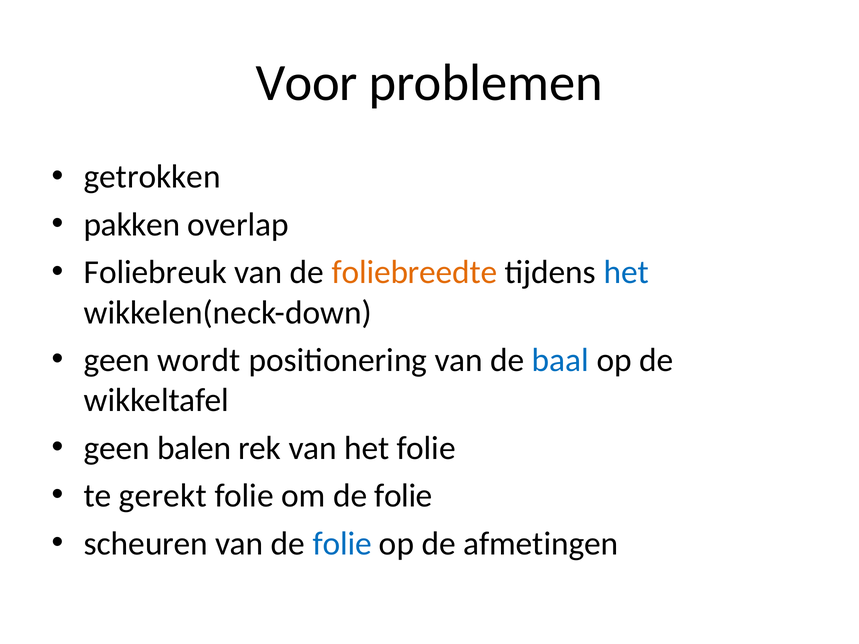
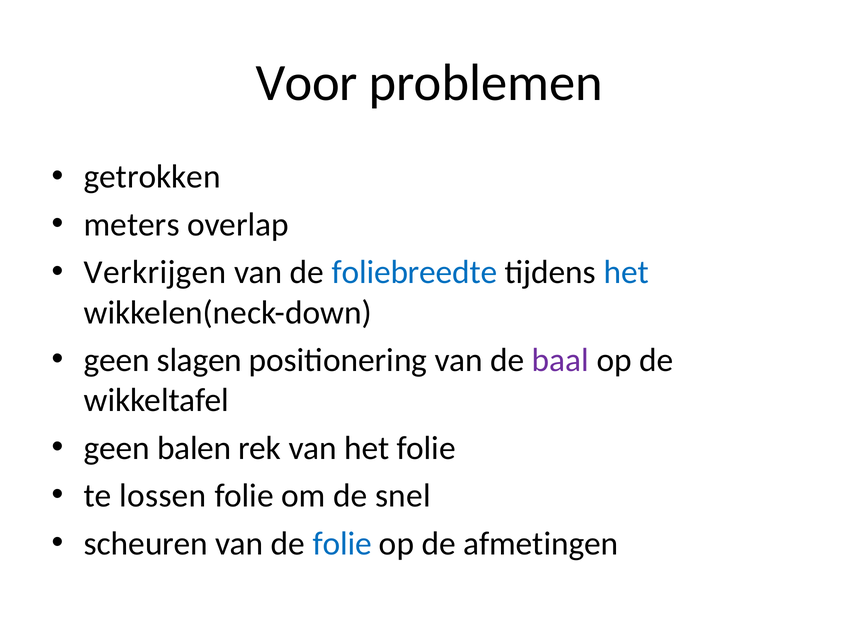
pakken: pakken -> meters
Foliebreuk: Foliebreuk -> Verkrijgen
foliebreedte colour: orange -> blue
wordt: wordt -> slagen
baal colour: blue -> purple
gerekt: gerekt -> lossen
om de folie: folie -> snel
